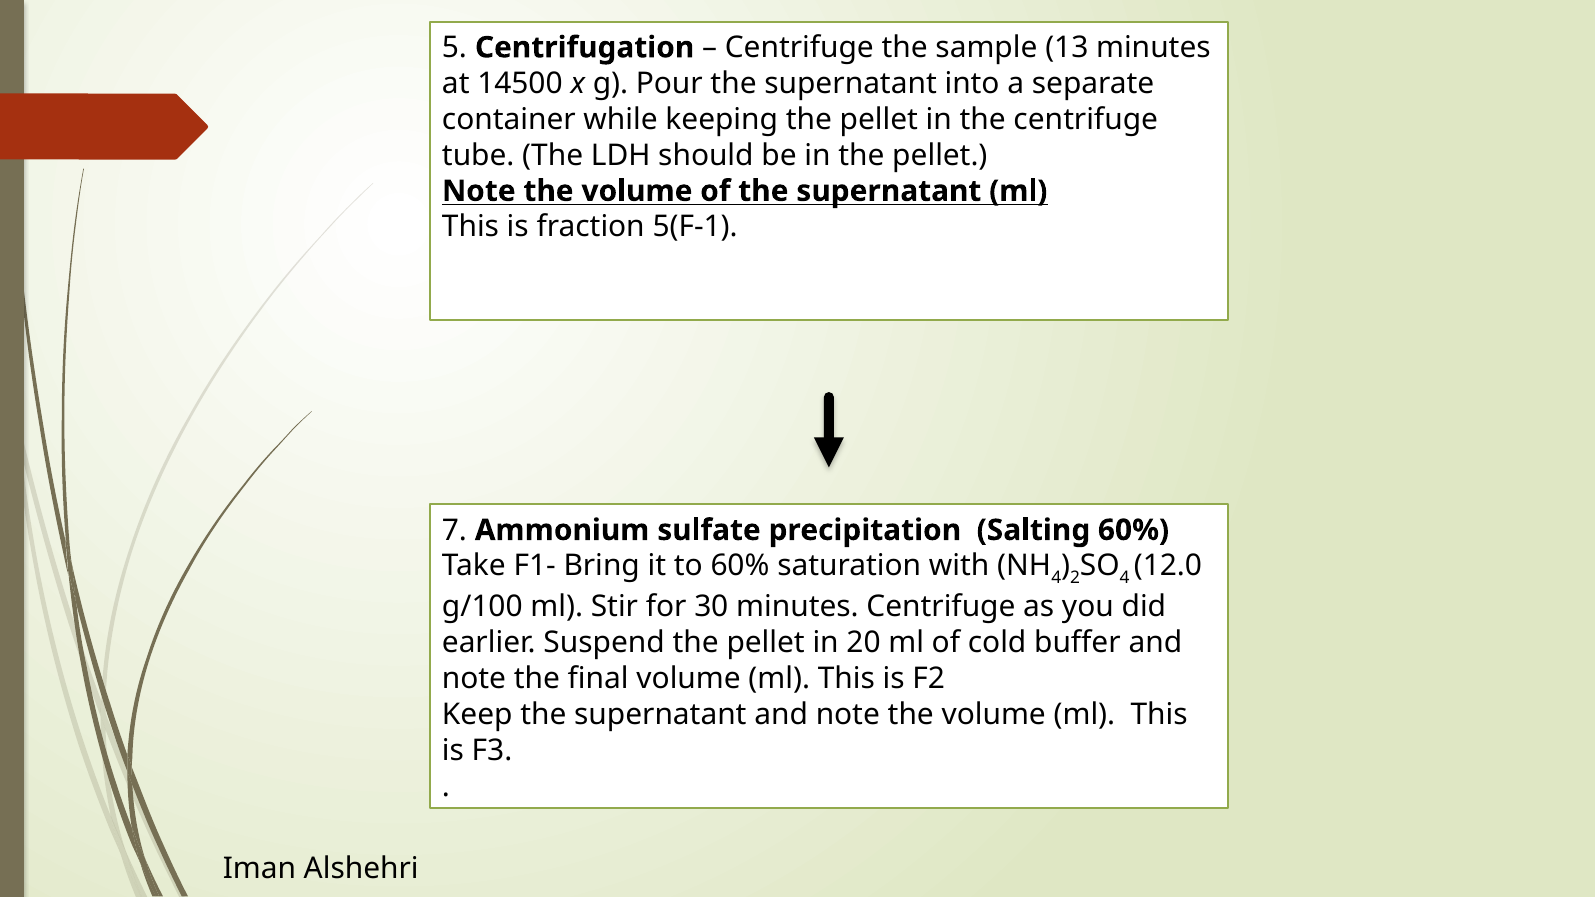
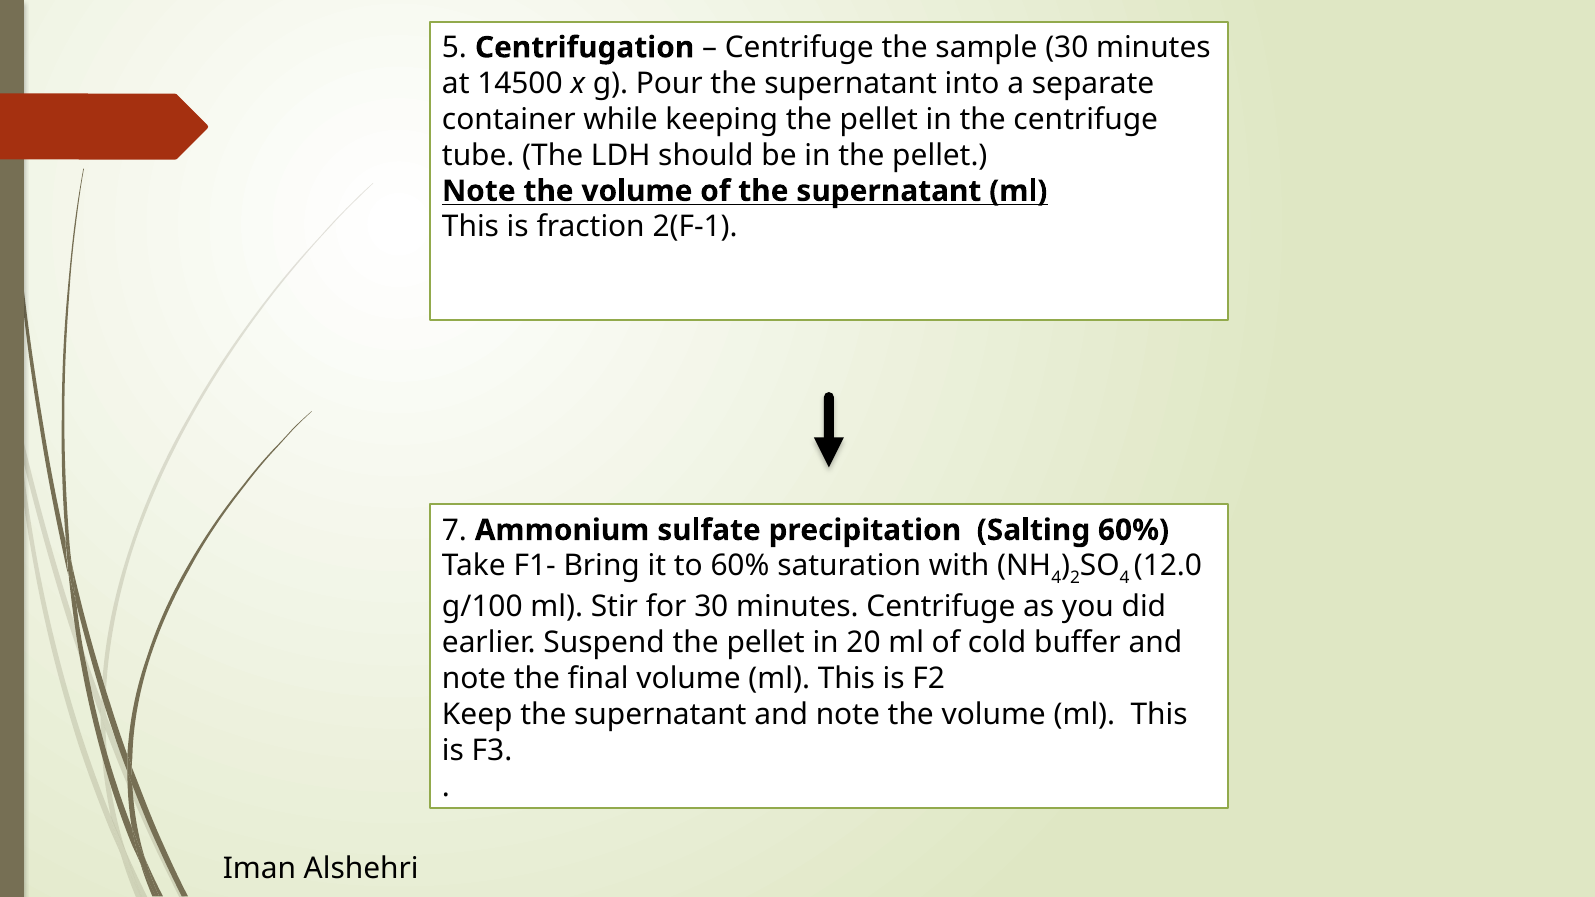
sample 13: 13 -> 30
5(F-1: 5(F-1 -> 2(F-1
